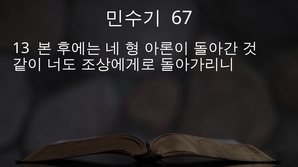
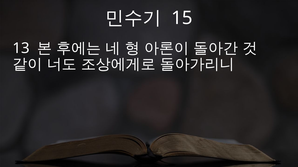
67: 67 -> 15
